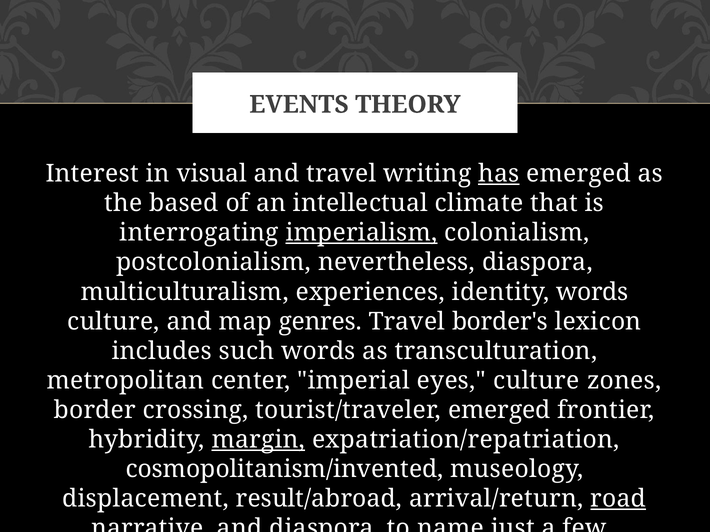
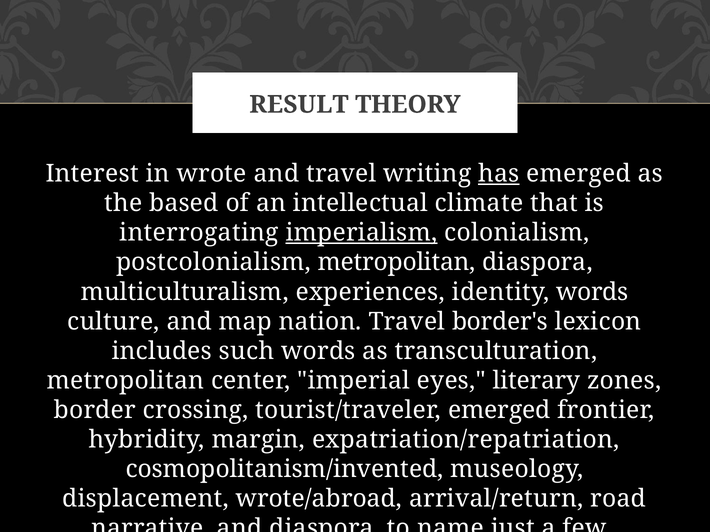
EVENTS: EVENTS -> RESULT
visual: visual -> wrote
postcolonialism nevertheless: nevertheless -> metropolitan
genres: genres -> nation
eyes culture: culture -> literary
margin underline: present -> none
result/abroad: result/abroad -> wrote/abroad
road underline: present -> none
